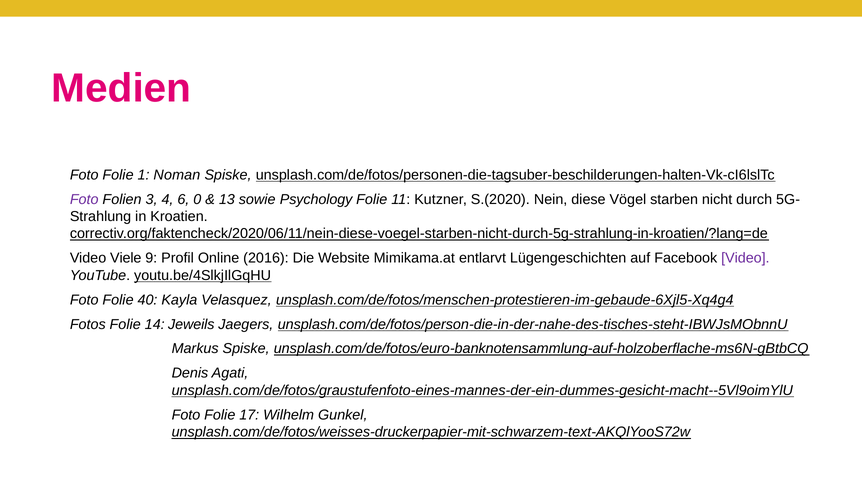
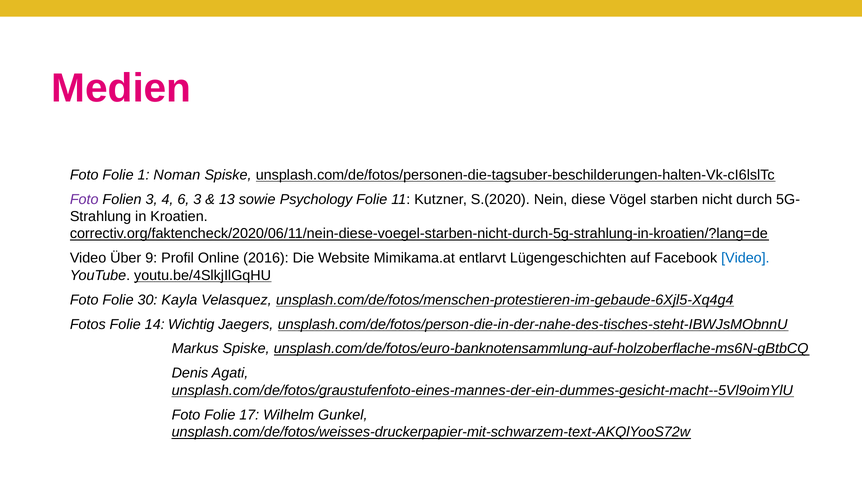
6 0: 0 -> 3
Viele: Viele -> Über
Video at (745, 258) colour: purple -> blue
40: 40 -> 30
Jeweils: Jeweils -> Wichtig
